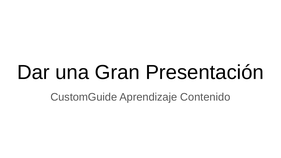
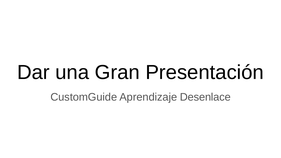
Contenido: Contenido -> Desenlace
